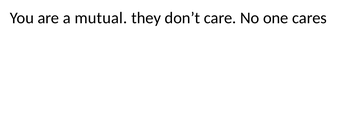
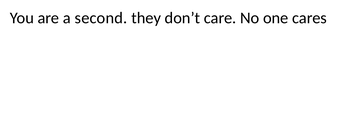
mutual: mutual -> second
